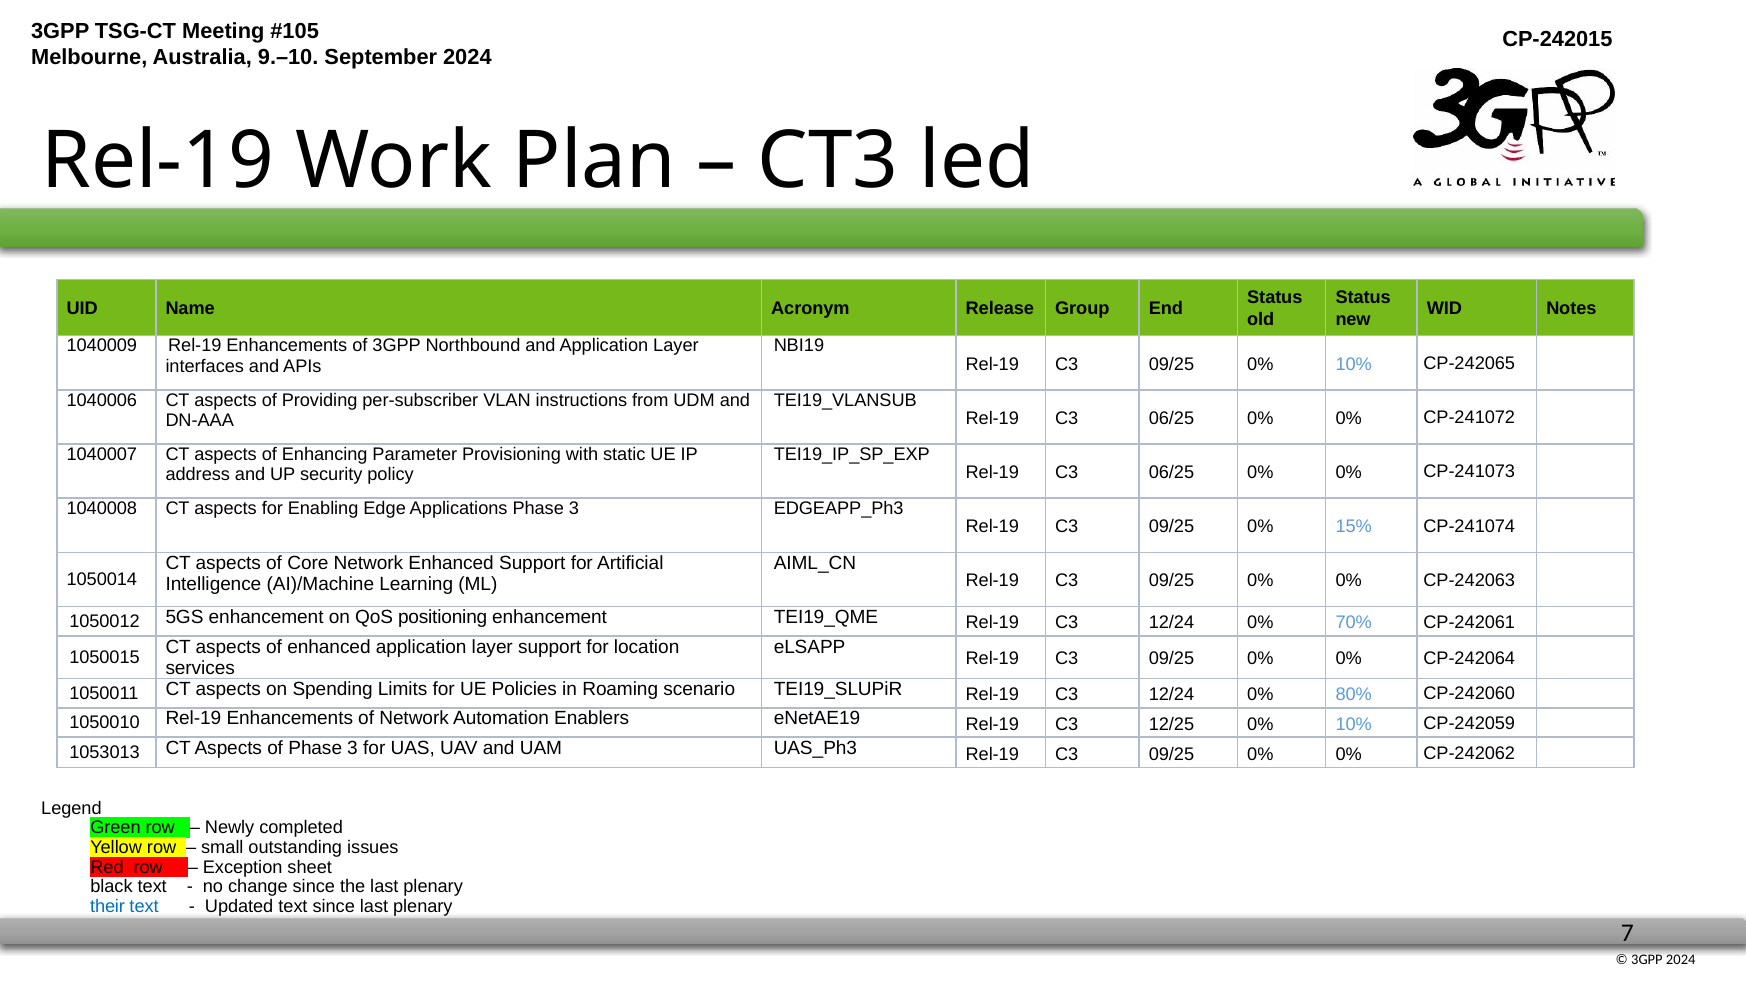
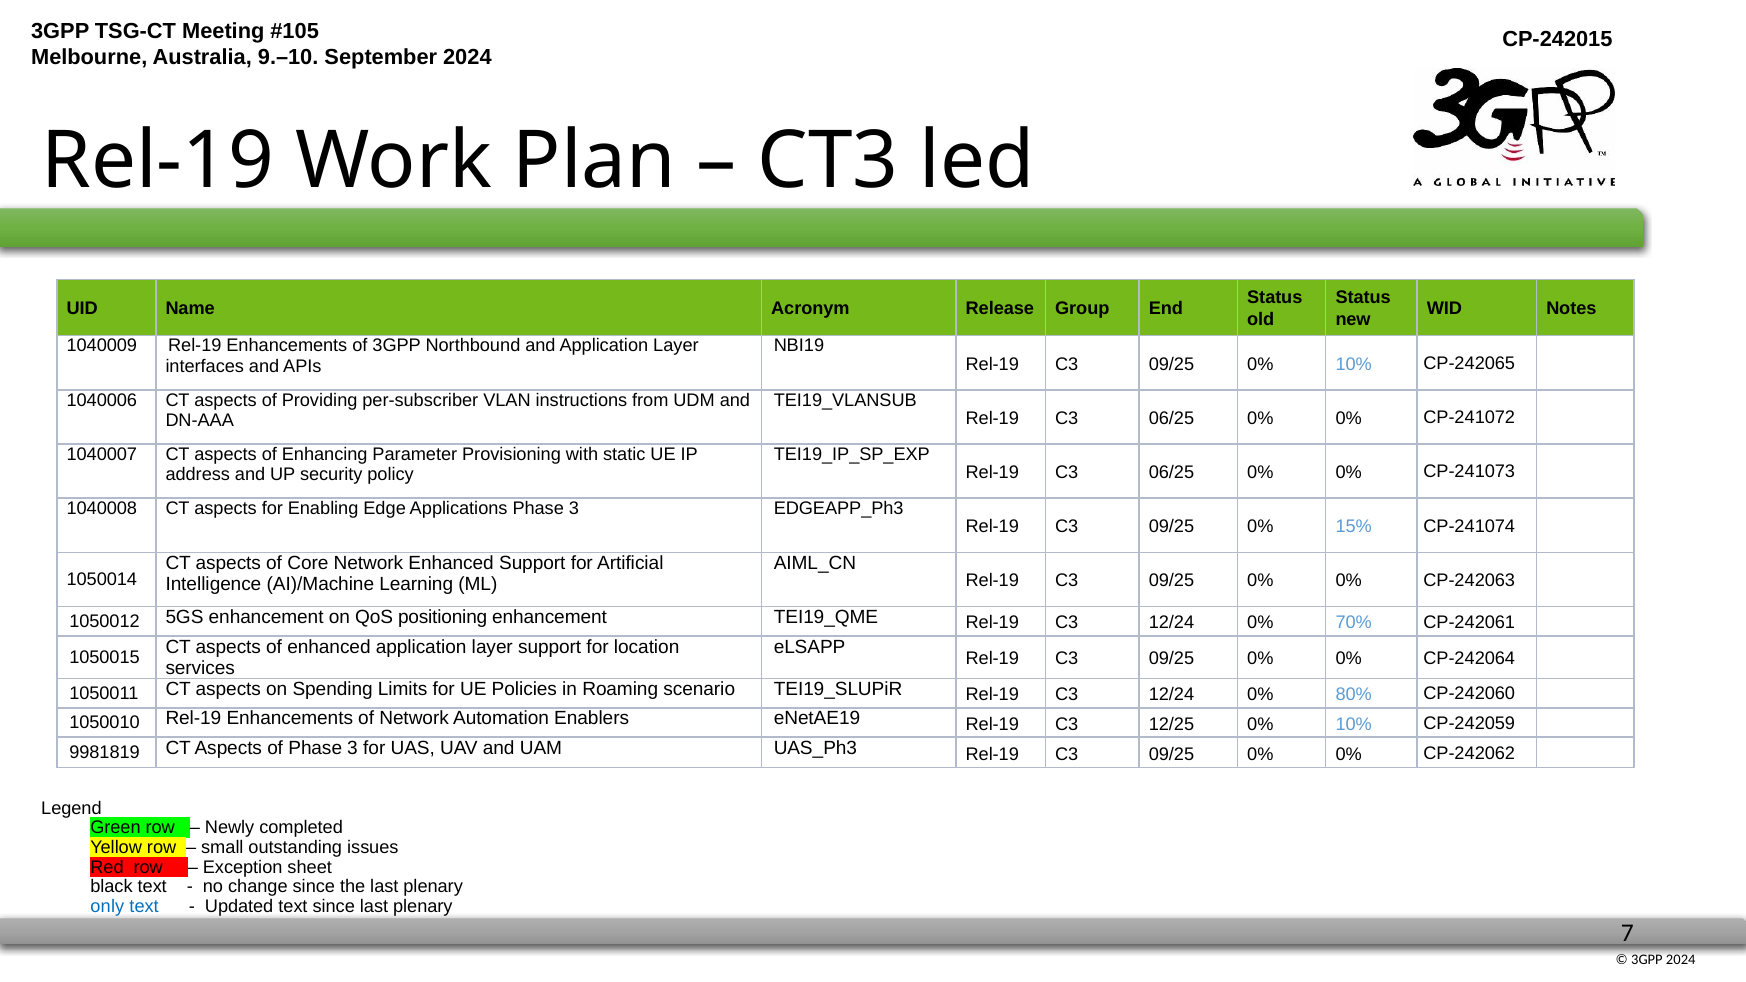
1053013: 1053013 -> 9981819
their: their -> only
